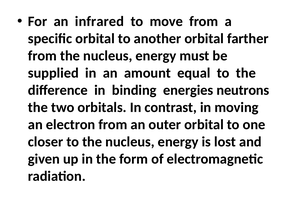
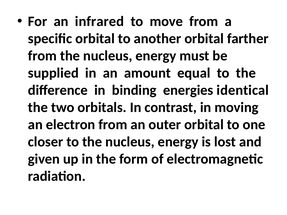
neutrons: neutrons -> identical
